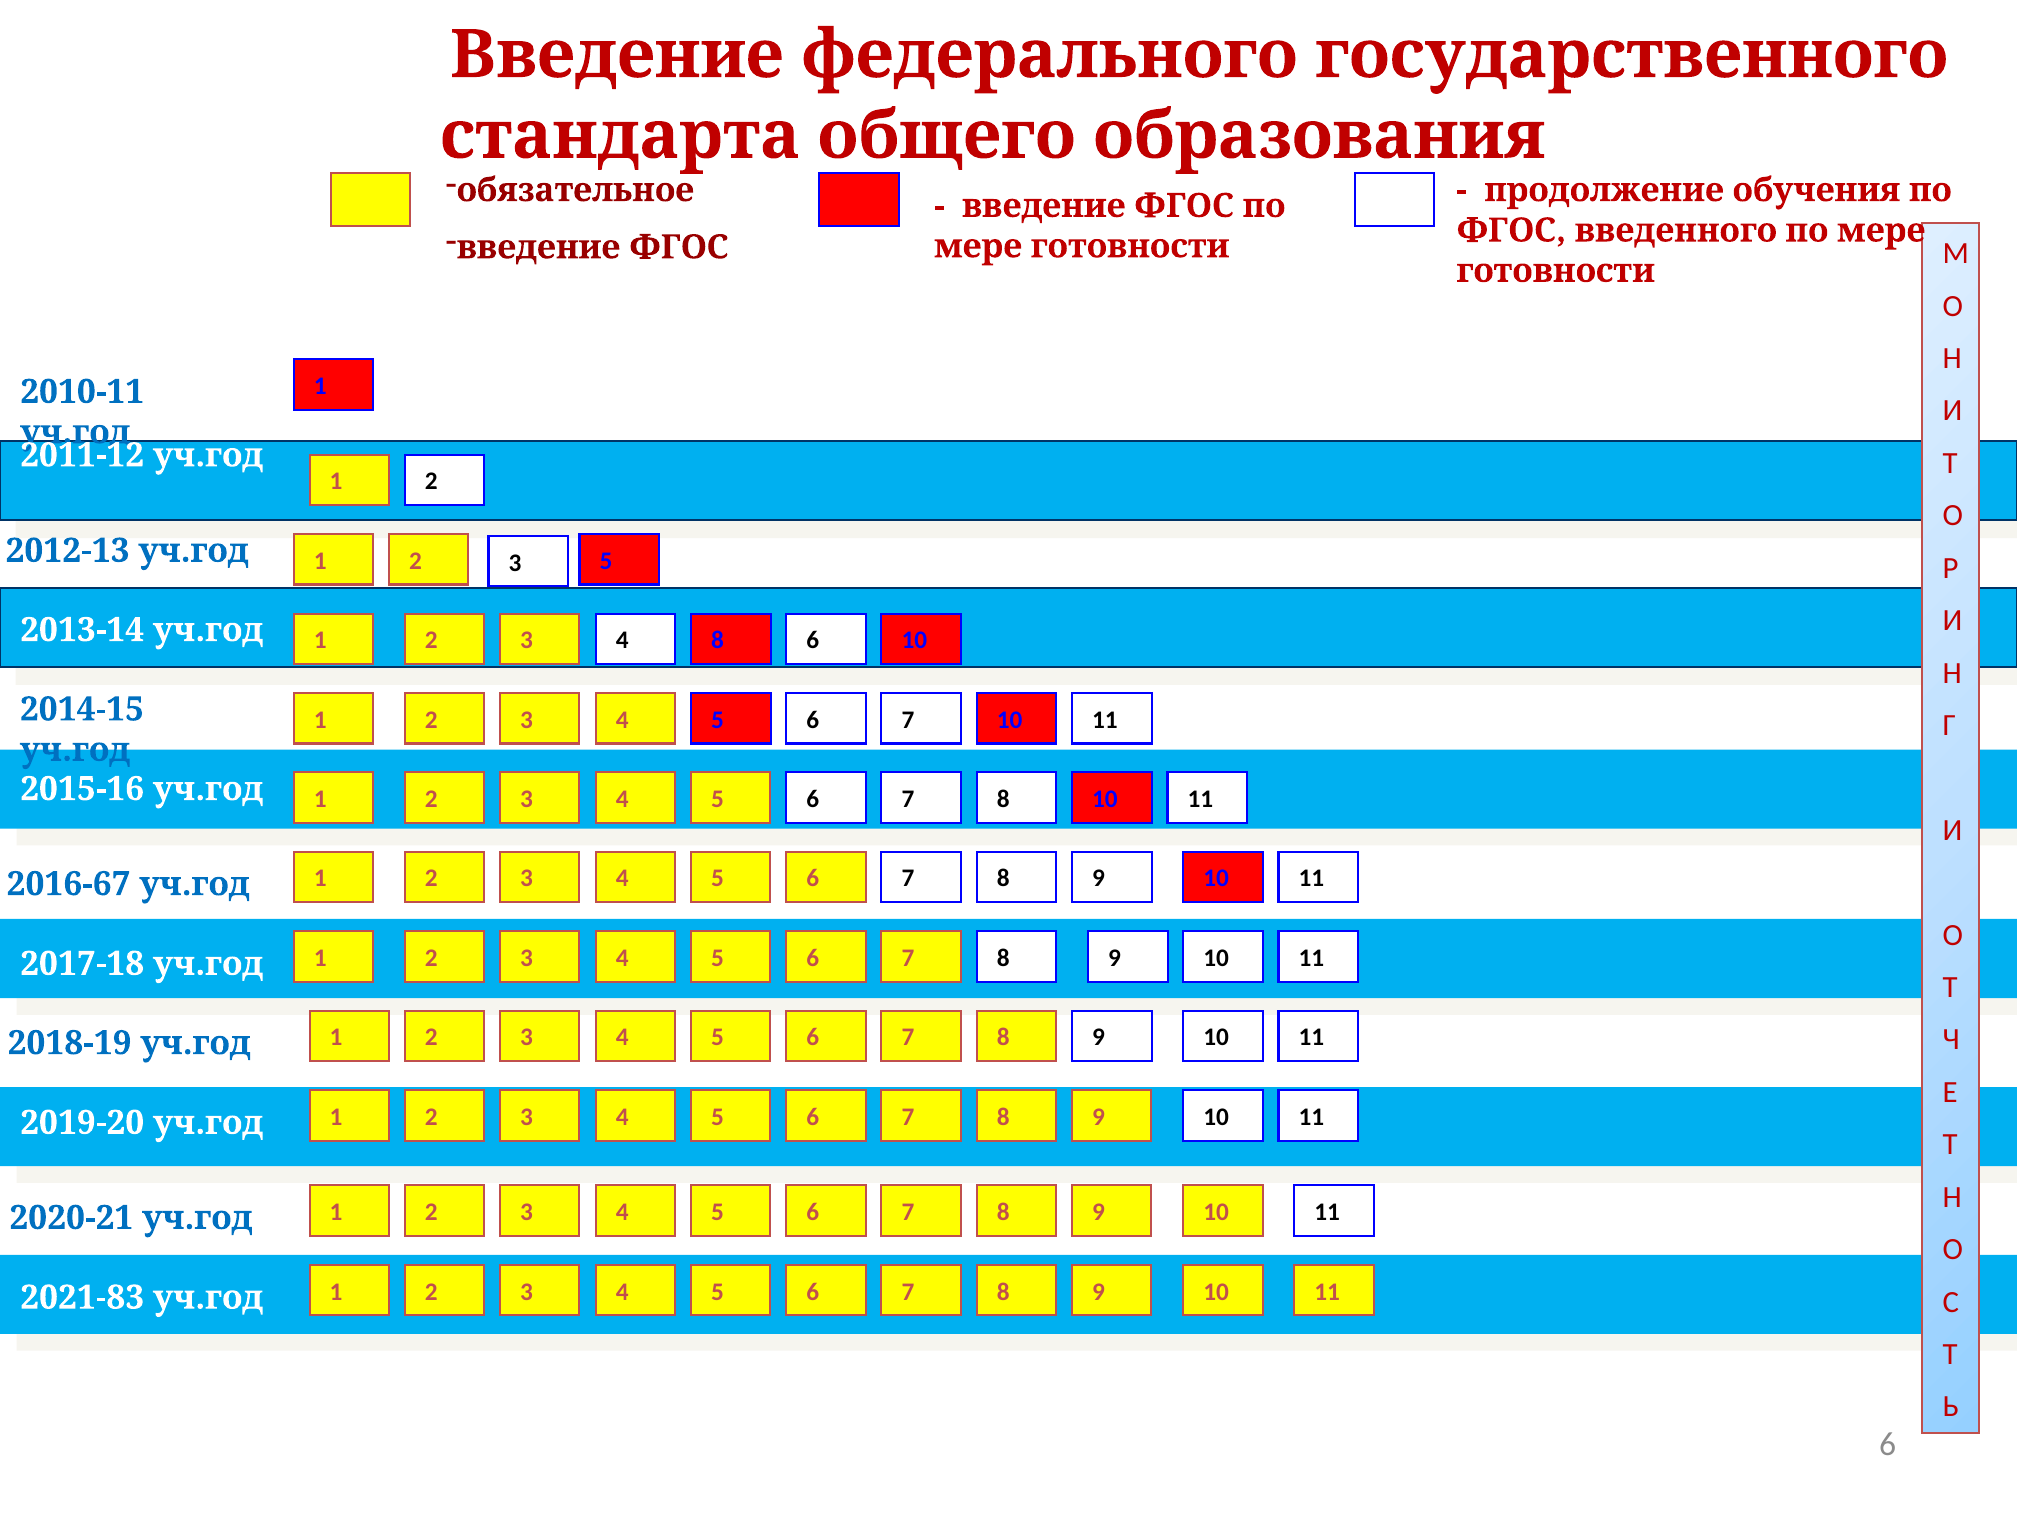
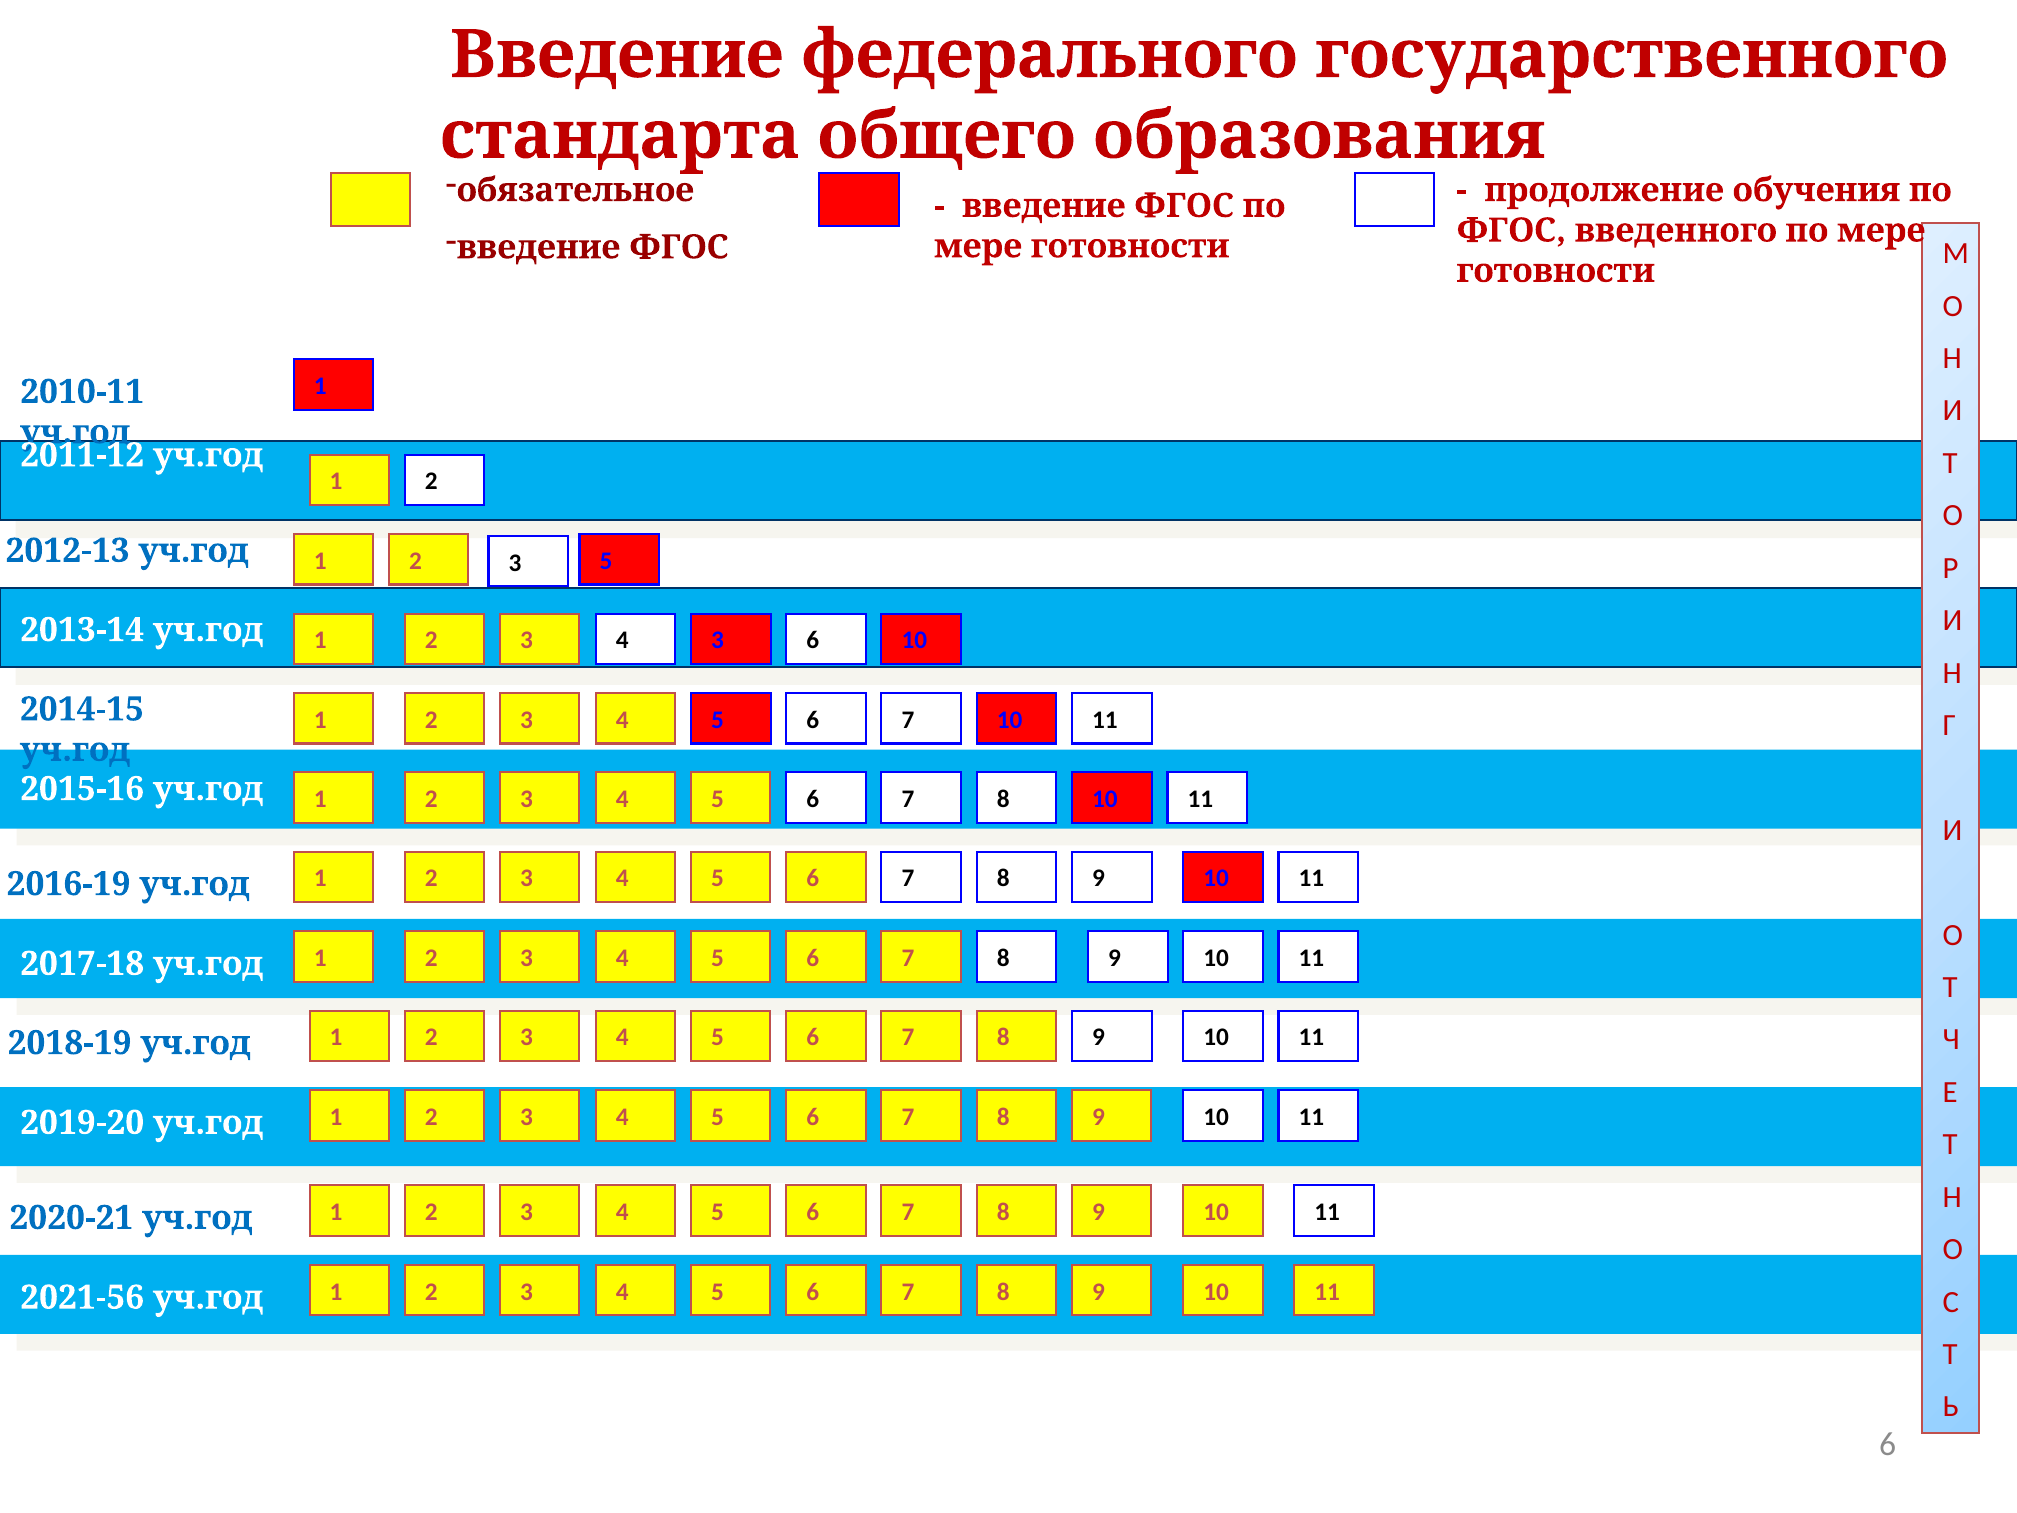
4 8: 8 -> 3
2016-67: 2016-67 -> 2016-19
2021-83: 2021-83 -> 2021-56
